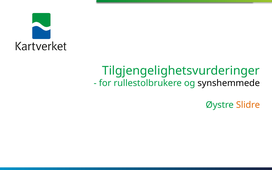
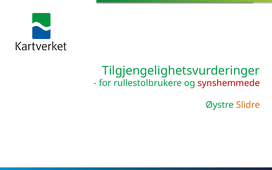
synshemmede colour: black -> red
